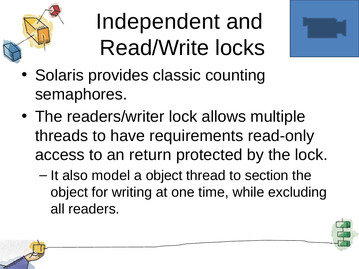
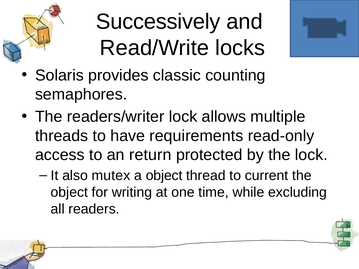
Independent: Independent -> Successively
model: model -> mutex
section: section -> current
